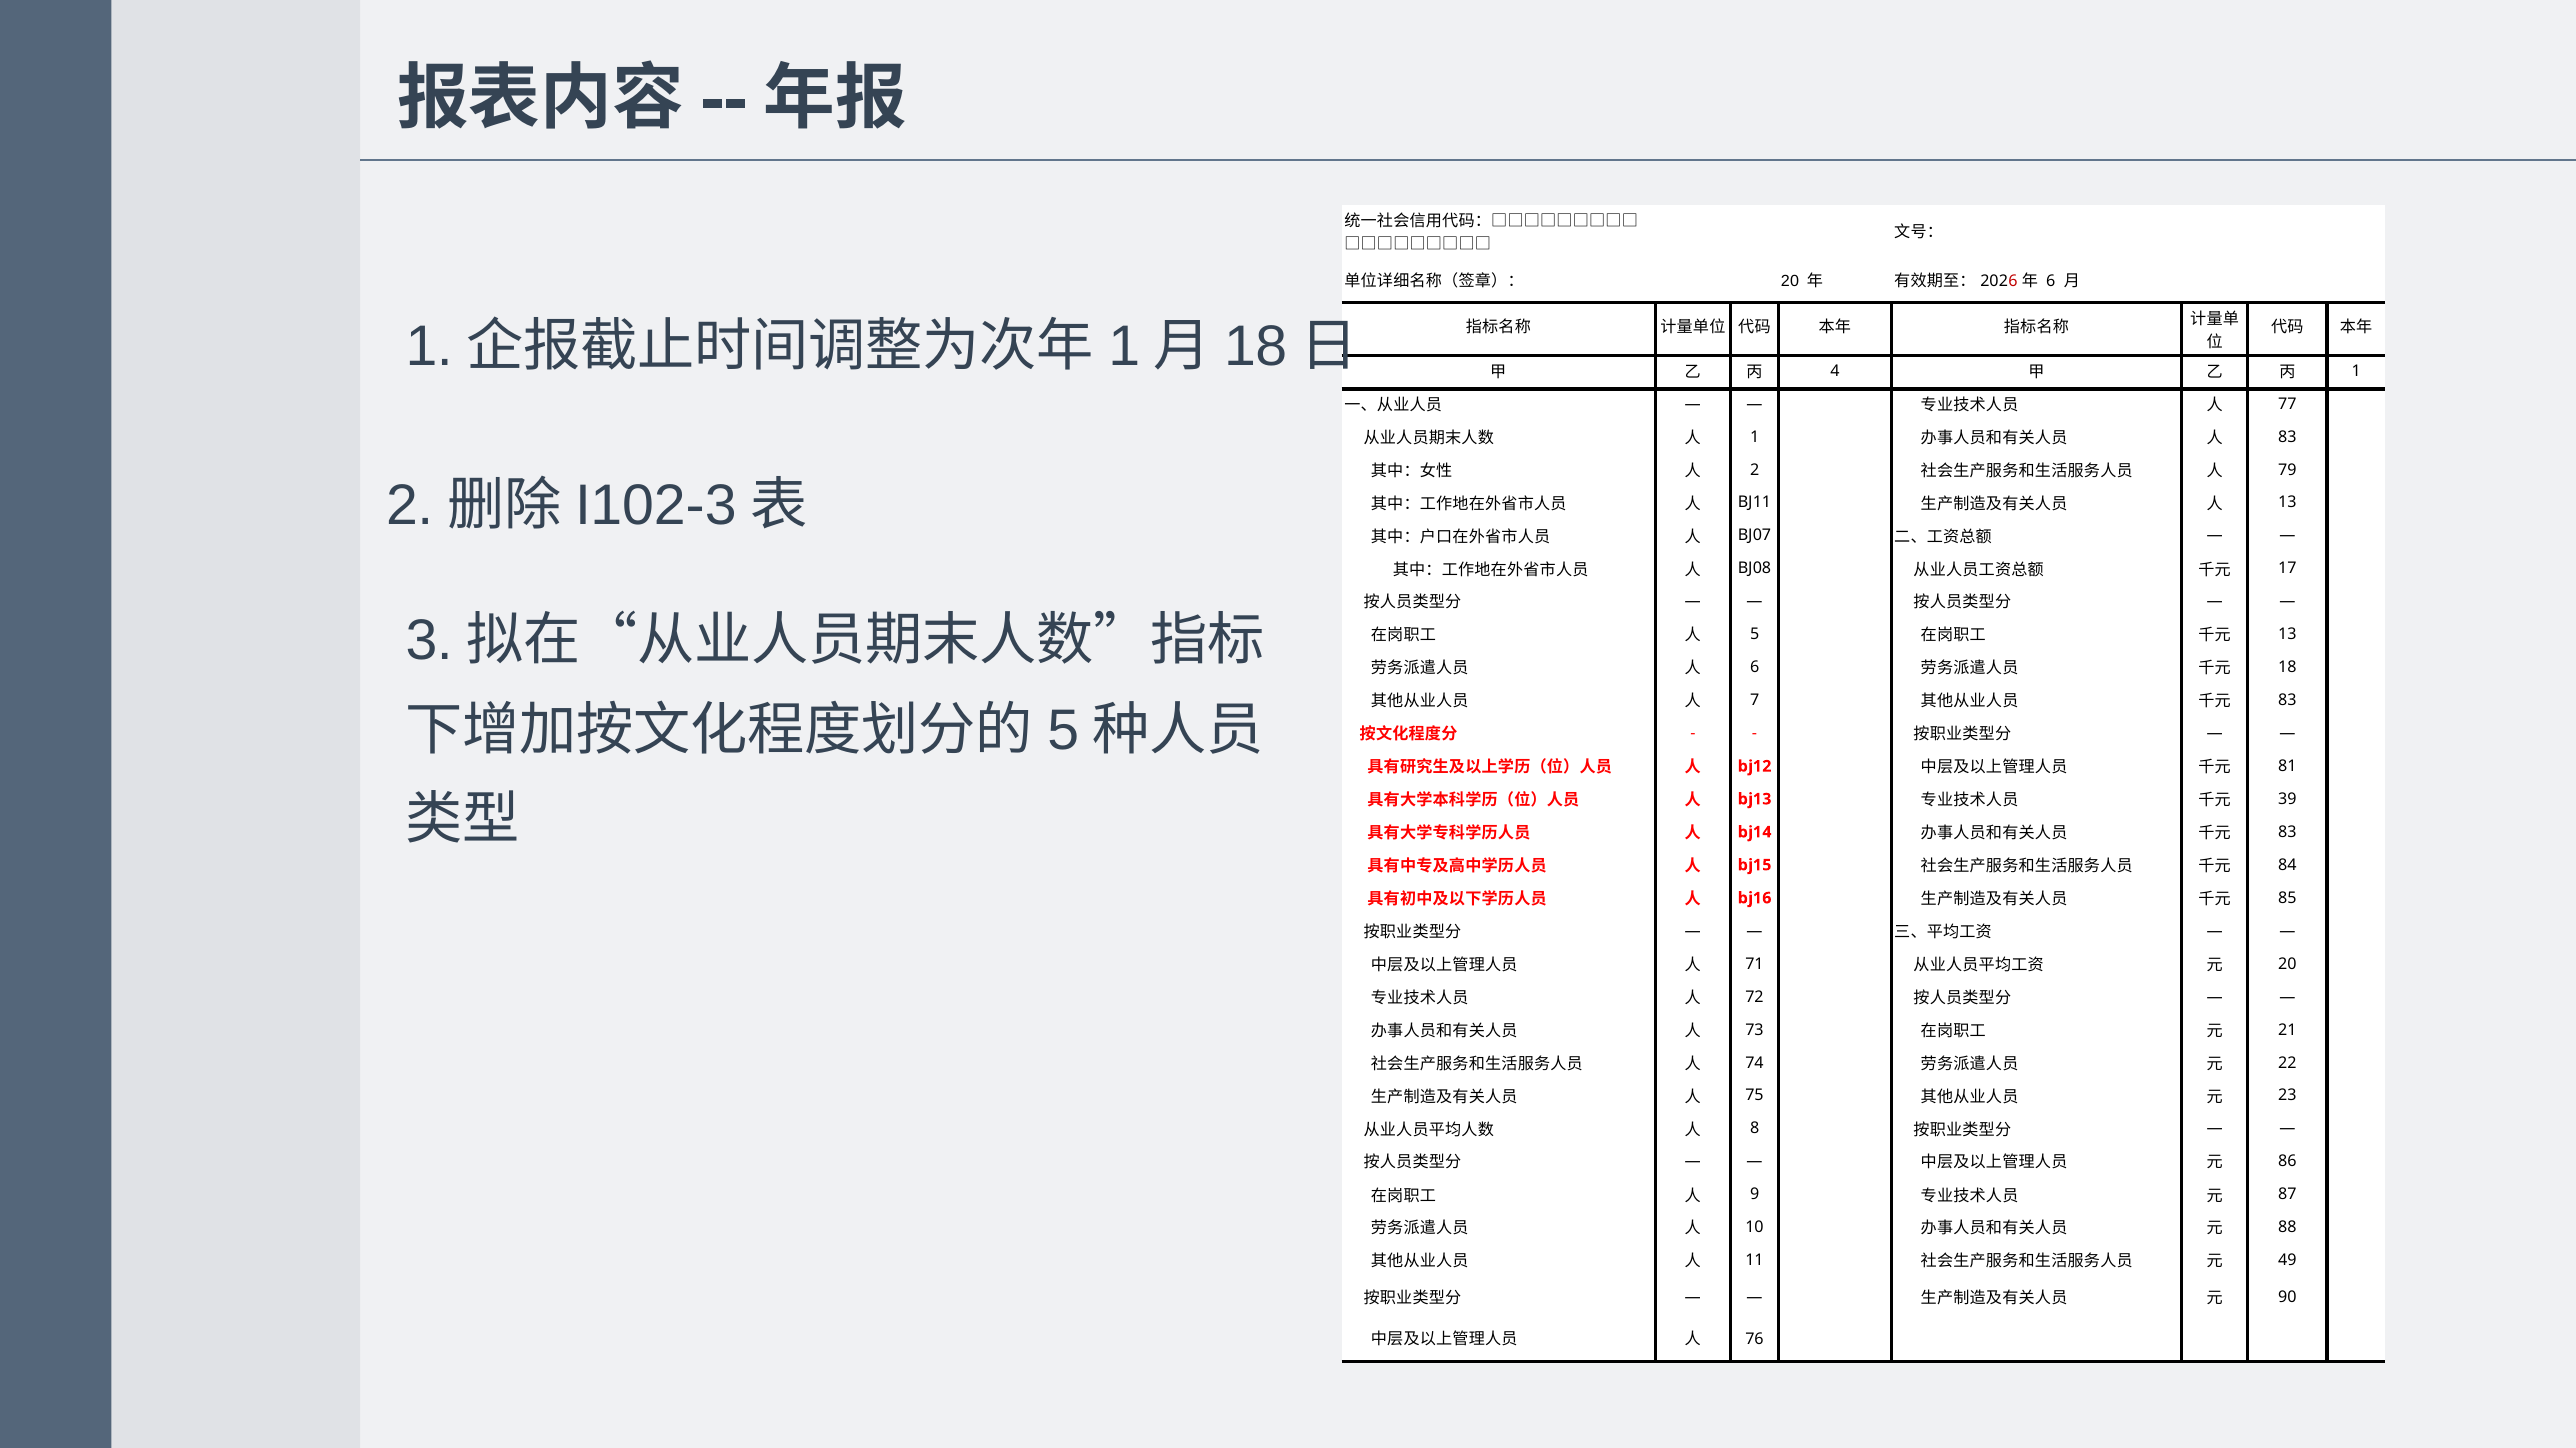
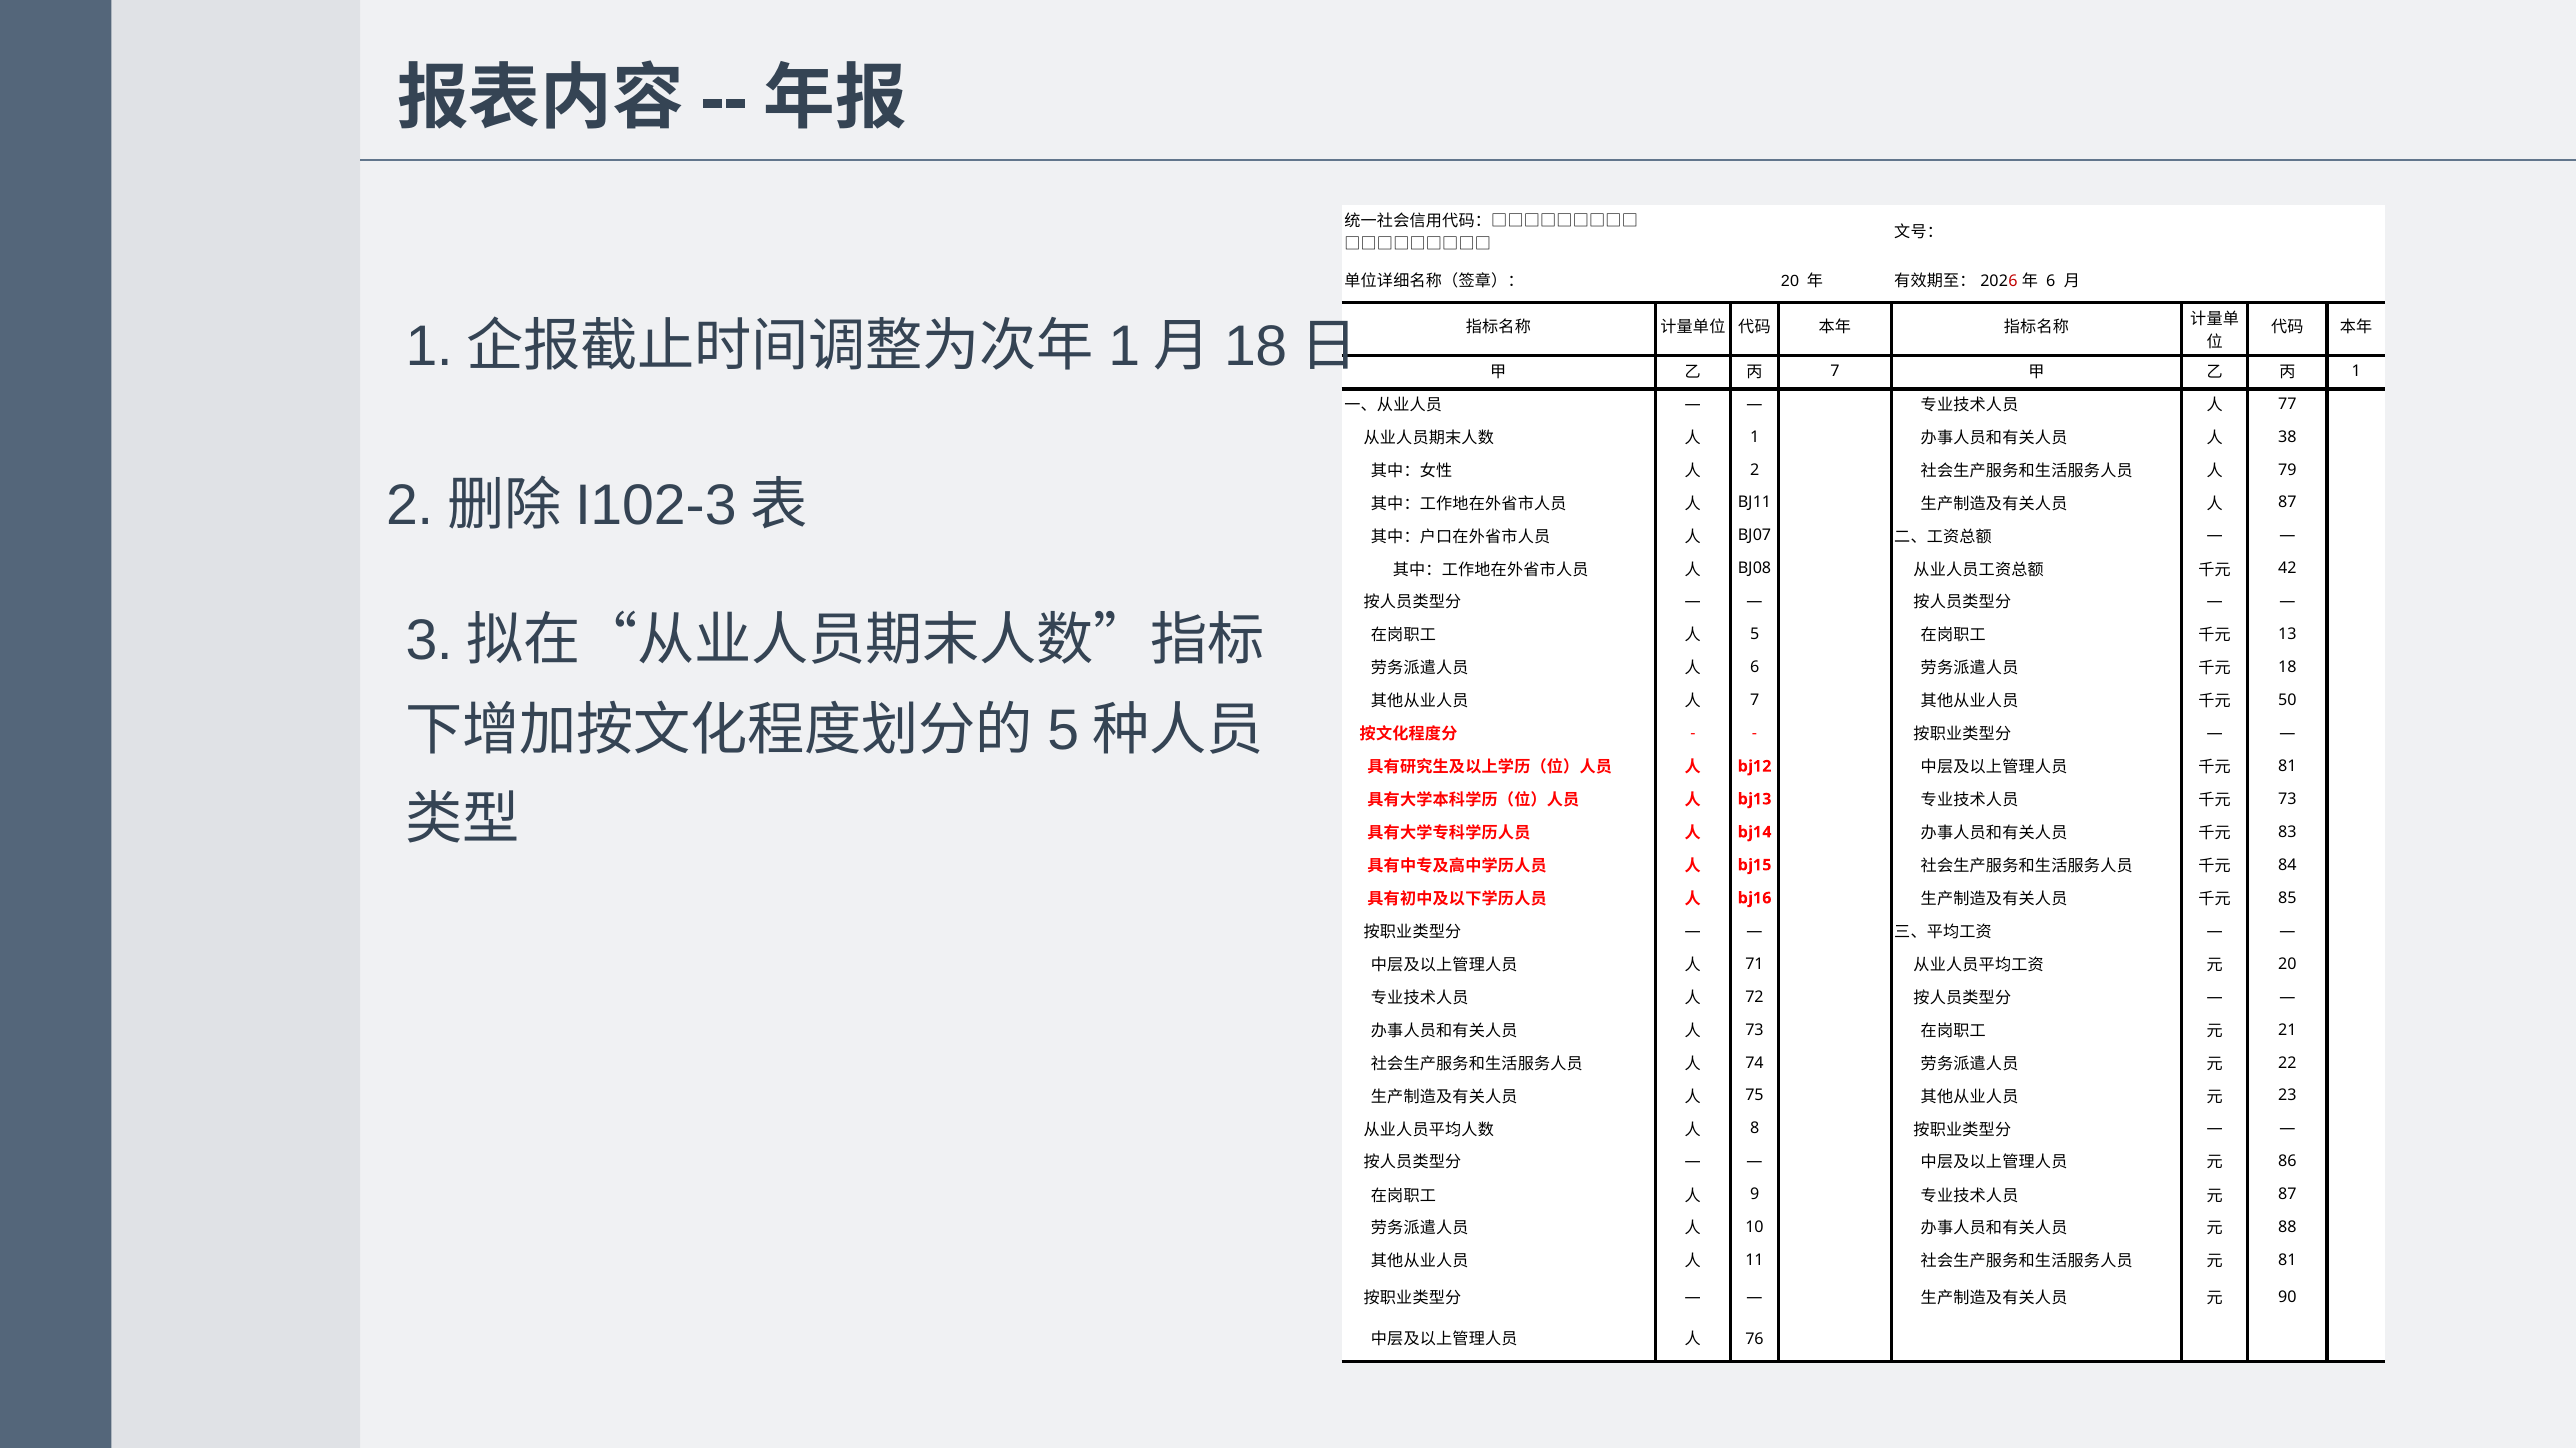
4 at (1835, 371): 4 -> 7
83 at (2287, 437): 83 -> 38
13 at (2287, 503): 13 -> 87
17: 17 -> 42
83 at (2287, 701): 83 -> 50
39 at (2287, 799): 39 -> 73
49 at (2287, 1261): 49 -> 81
